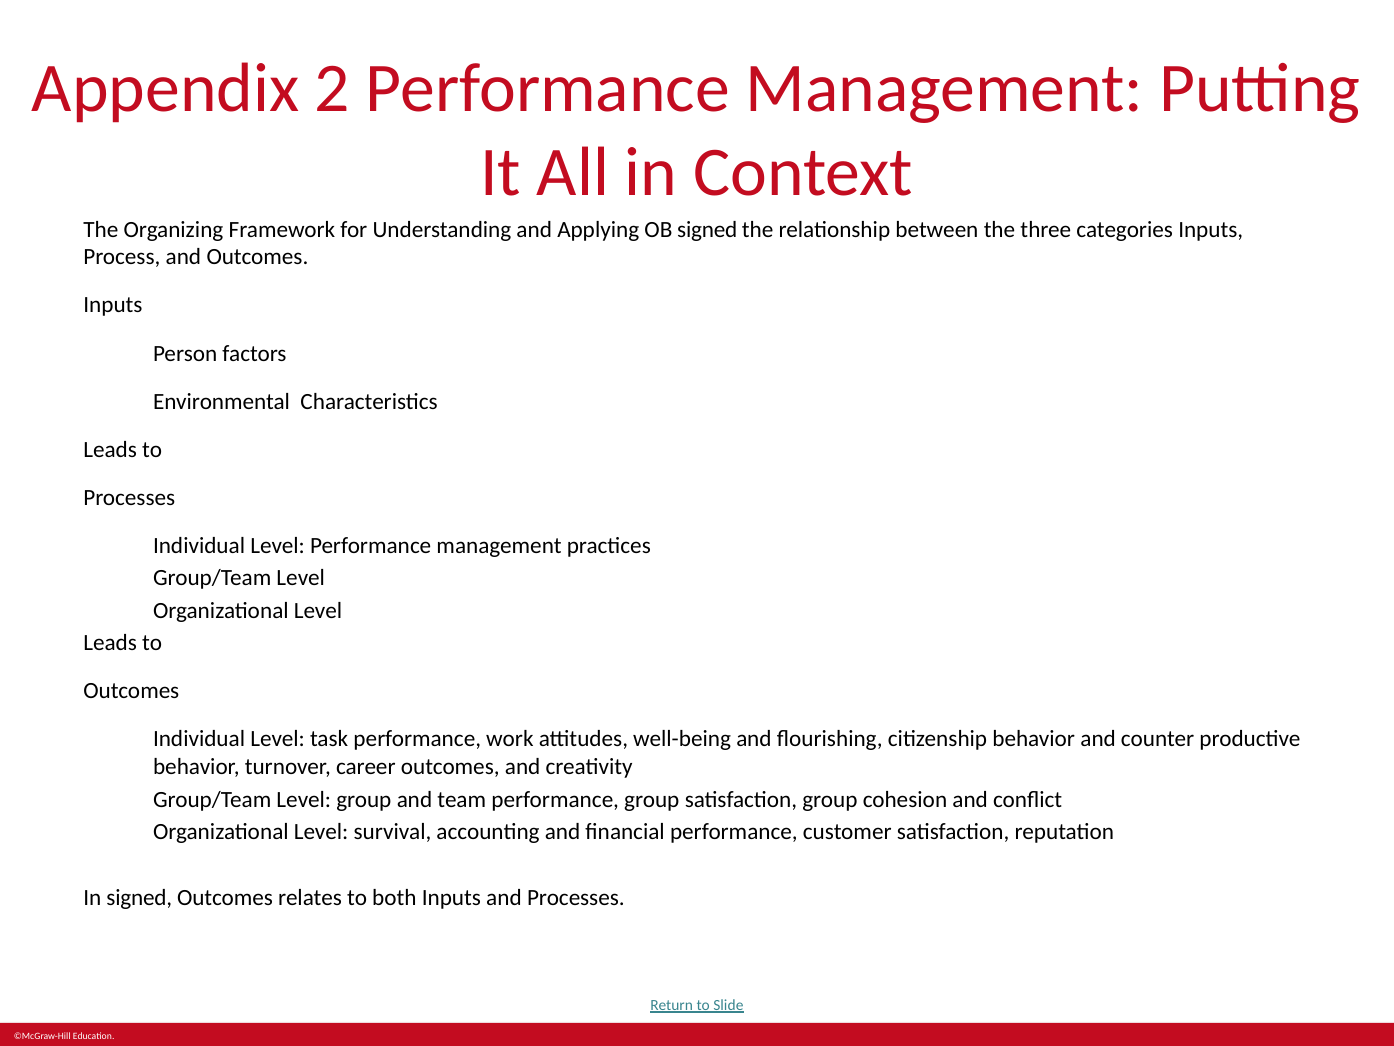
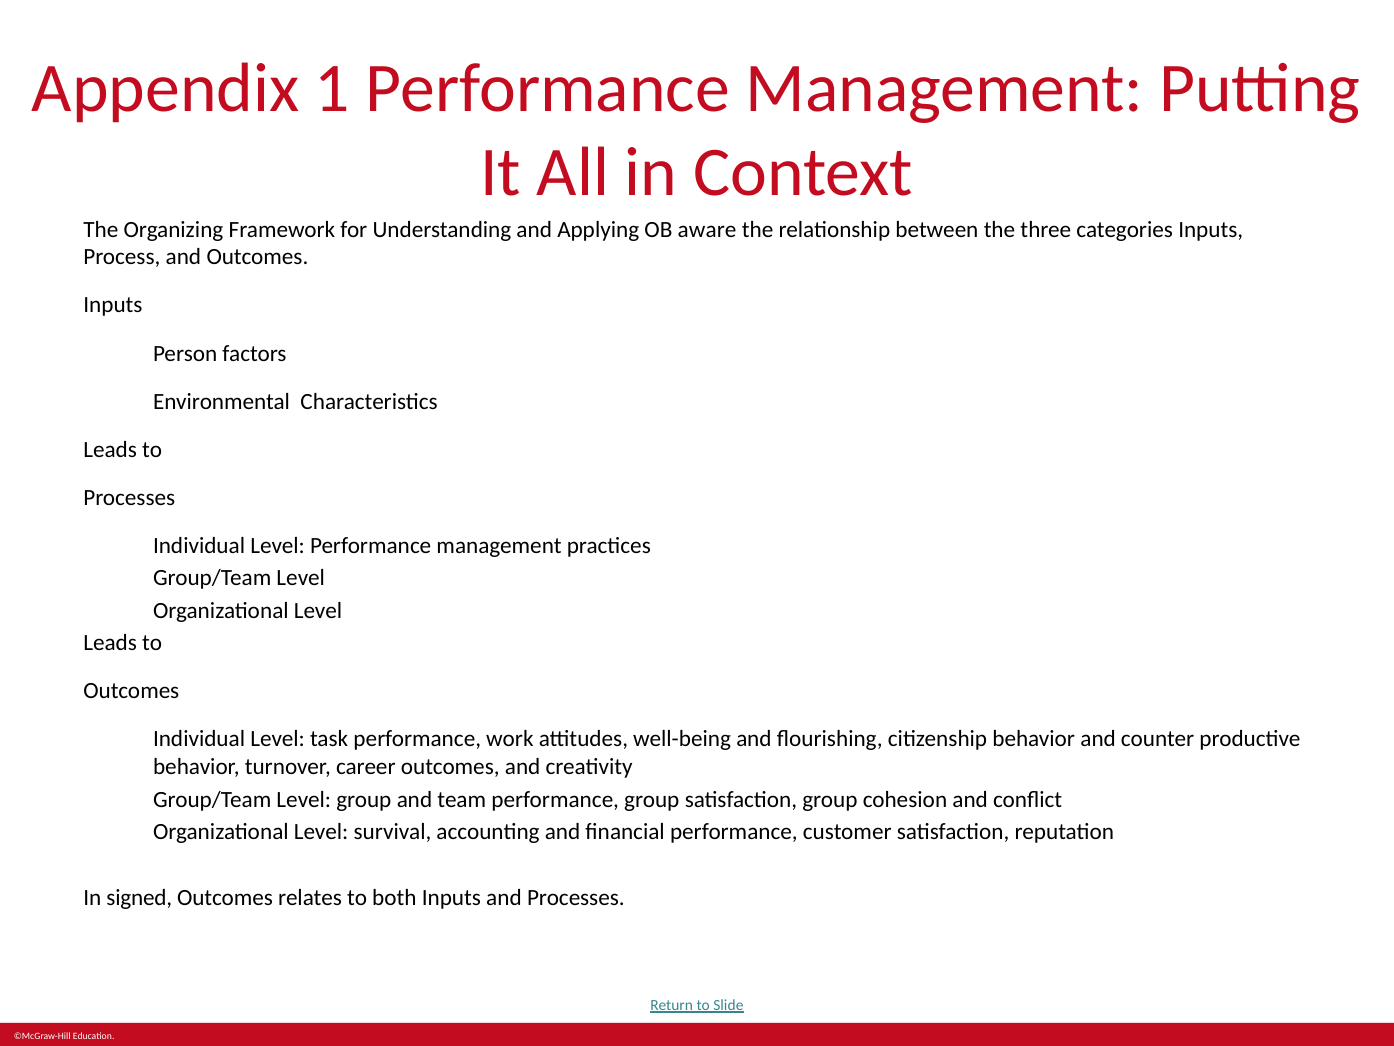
2: 2 -> 1
OB signed: signed -> aware
